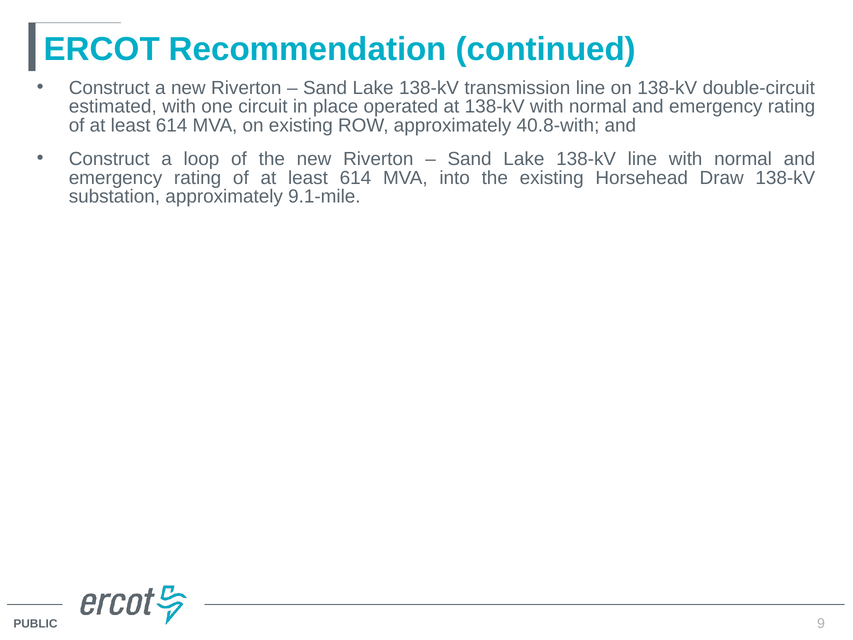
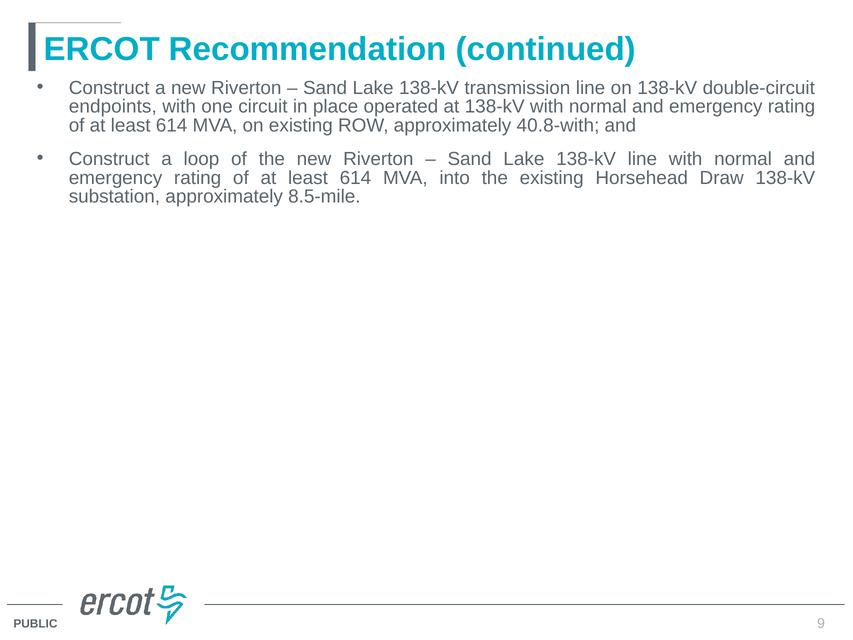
estimated: estimated -> endpoints
9.1-mile: 9.1-mile -> 8.5-mile
